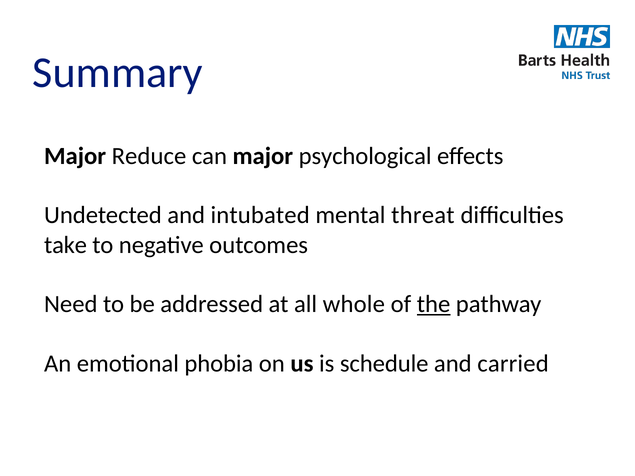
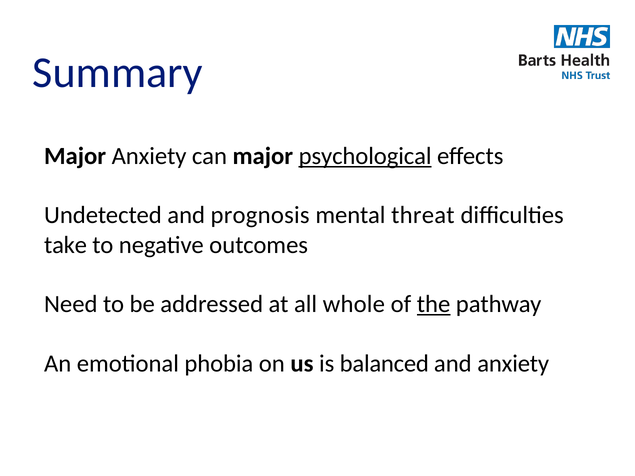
Major Reduce: Reduce -> Anxiety
psychological underline: none -> present
intubated: intubated -> prognosis
schedule: schedule -> balanced
and carried: carried -> anxiety
